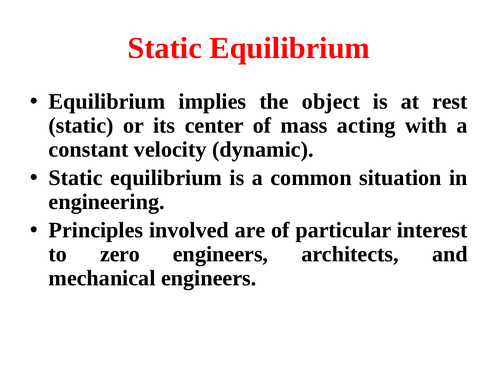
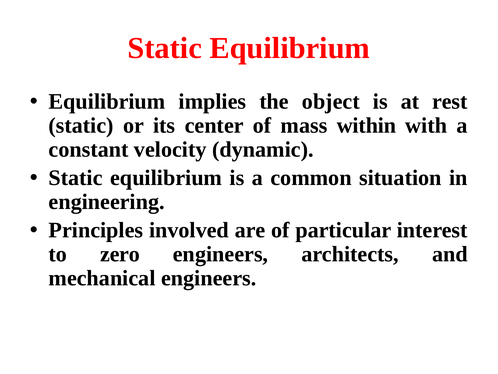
acting: acting -> within
